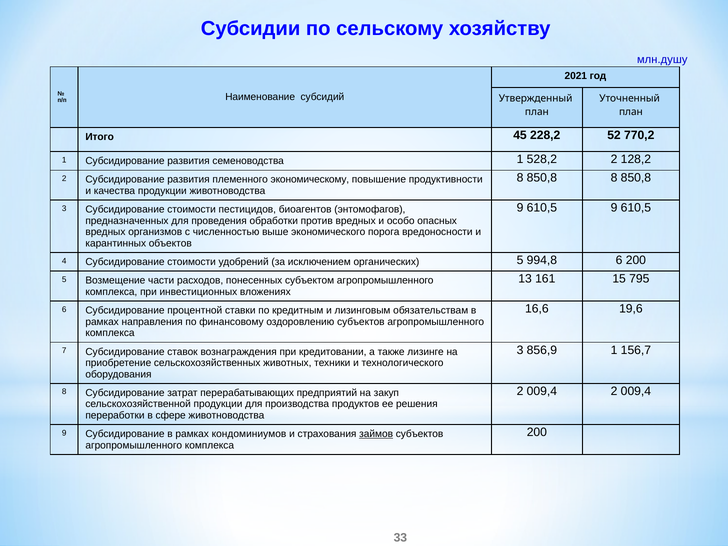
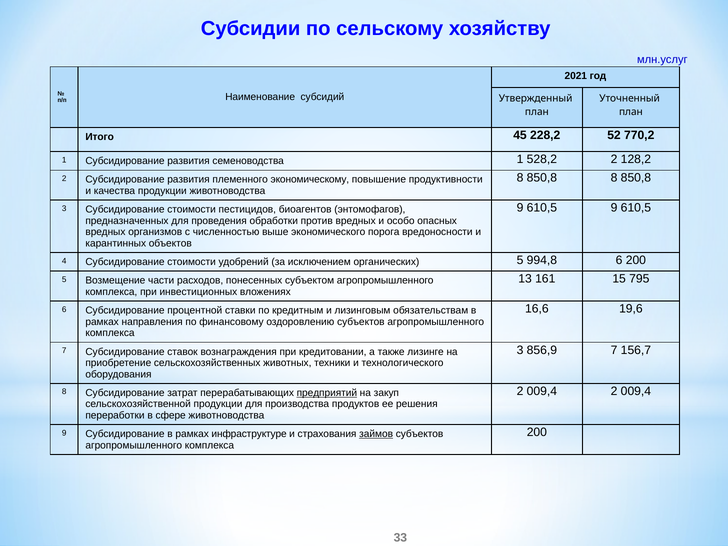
млн.душу: млн.душу -> млн.услуг
856,9 1: 1 -> 7
предприятий underline: none -> present
кондоминиумов: кондоминиумов -> инфраструктуре
